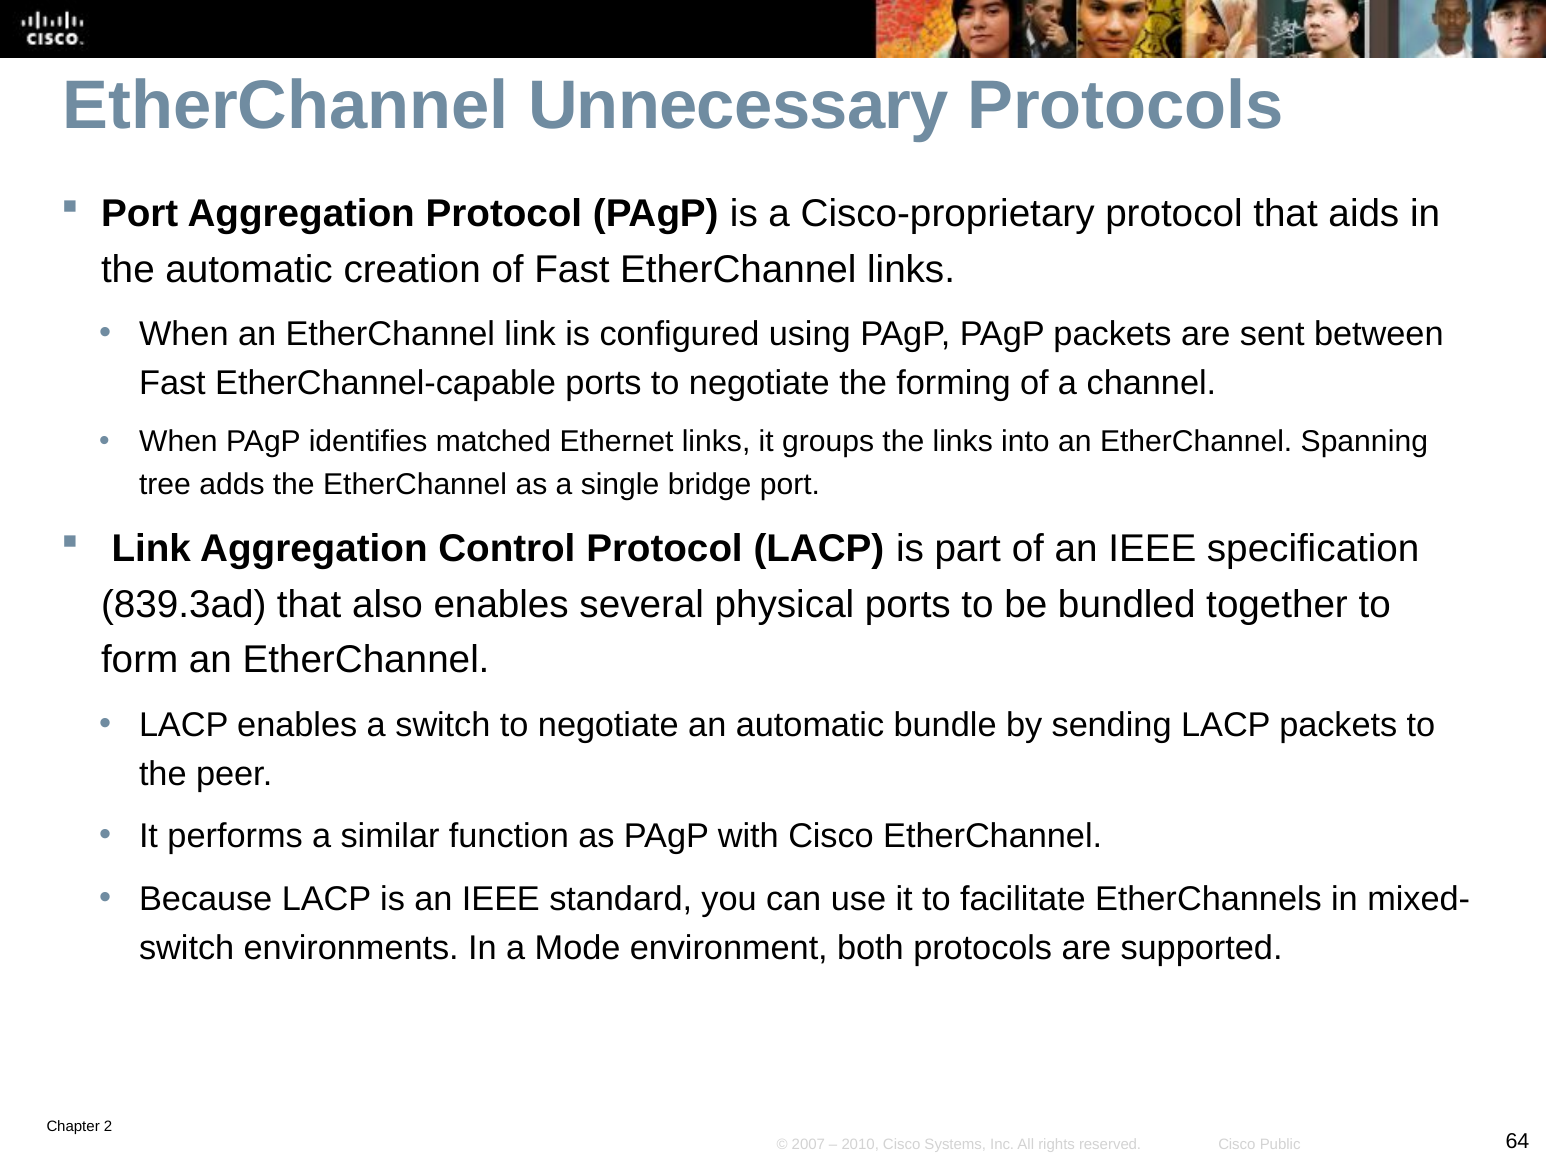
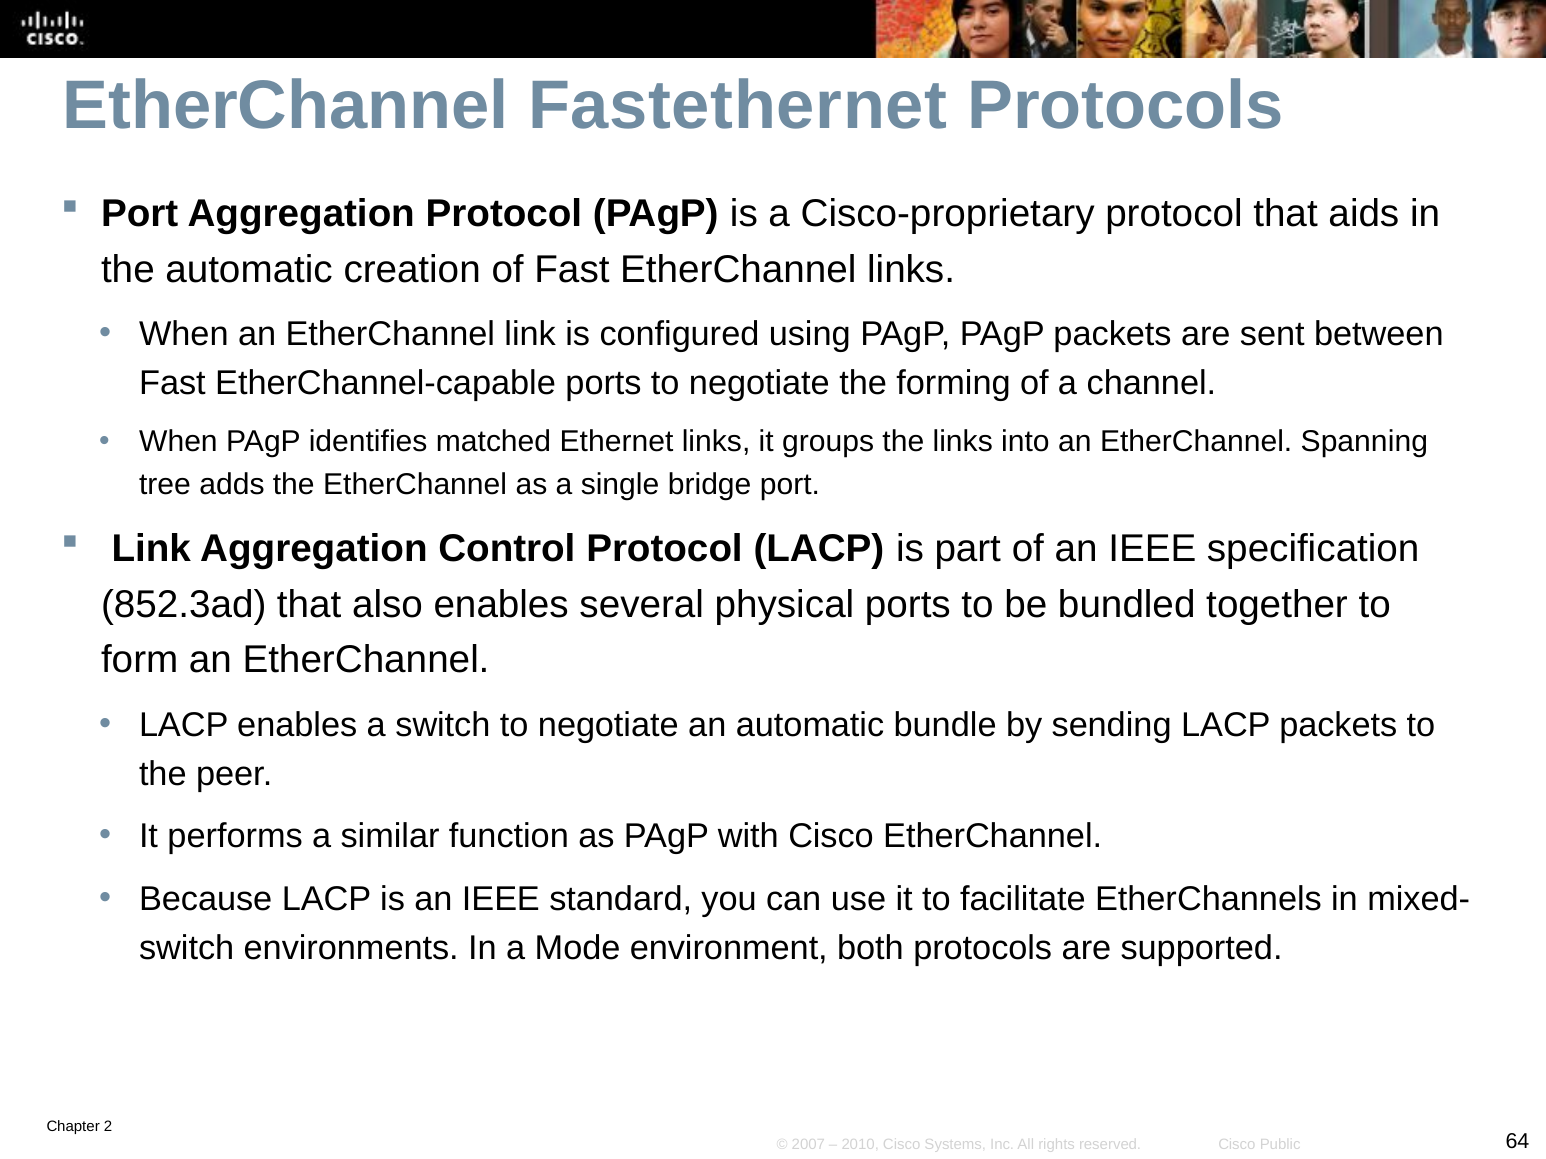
Unnecessary: Unnecessary -> Fastethernet
839.3ad: 839.3ad -> 852.3ad
